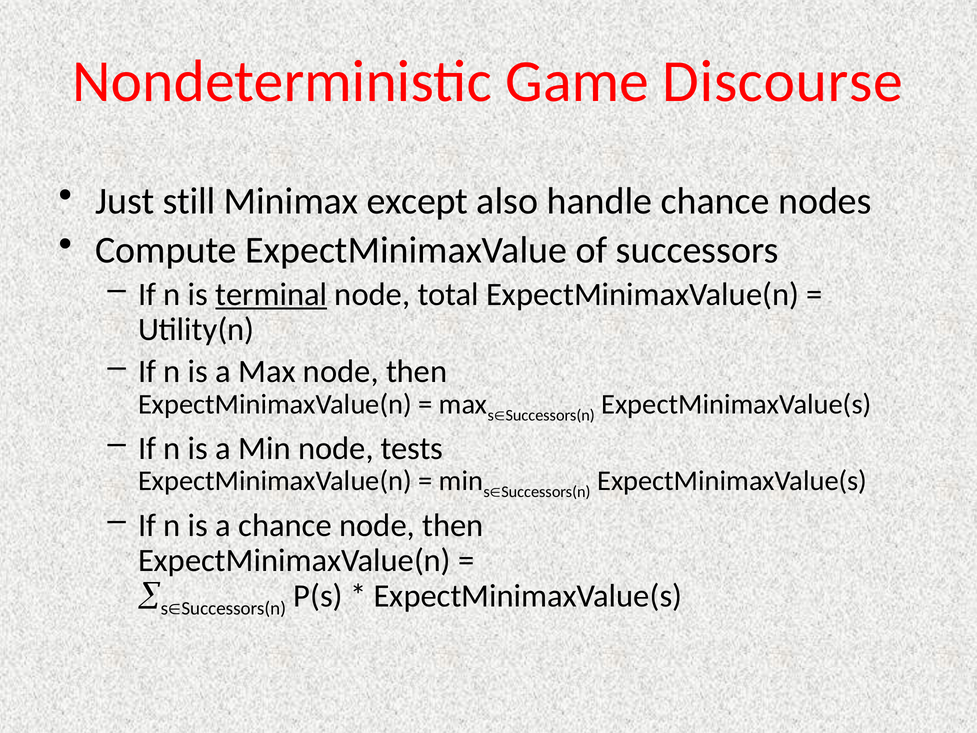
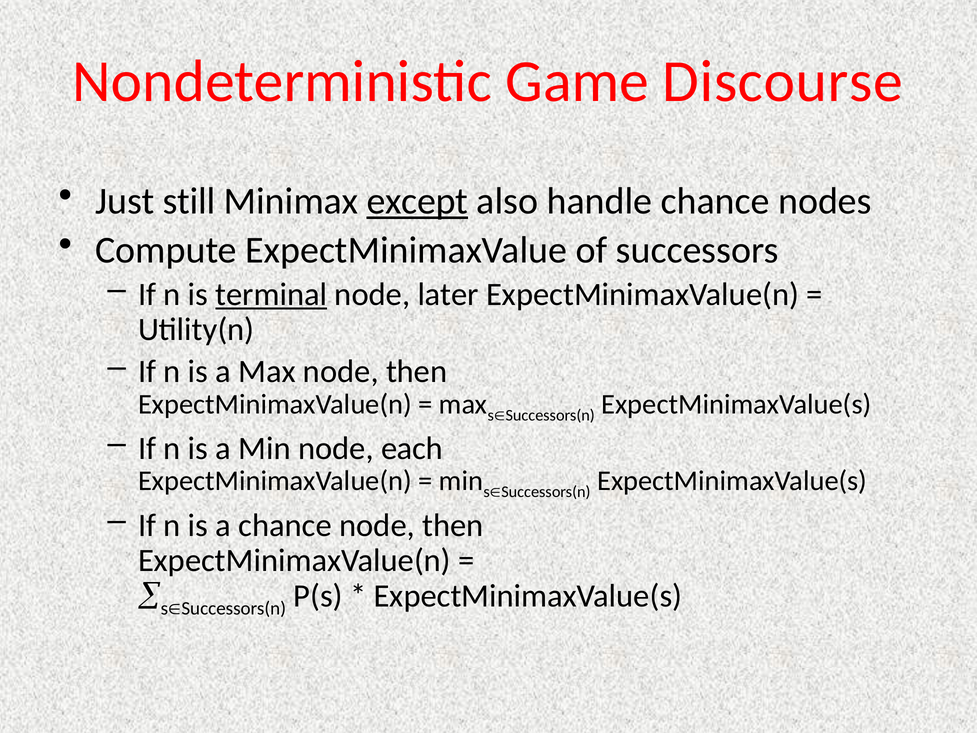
except underline: none -> present
total: total -> later
tests: tests -> each
